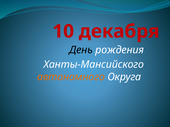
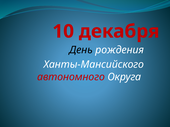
автономного colour: orange -> red
